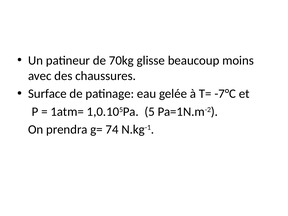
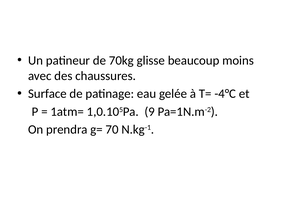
-7°C: -7°C -> -4°C
5: 5 -> 9
74: 74 -> 70
